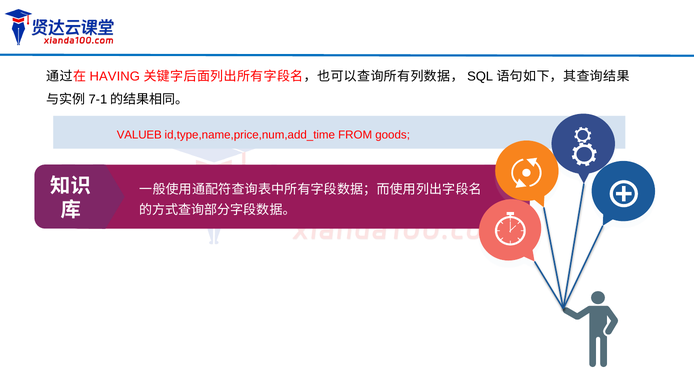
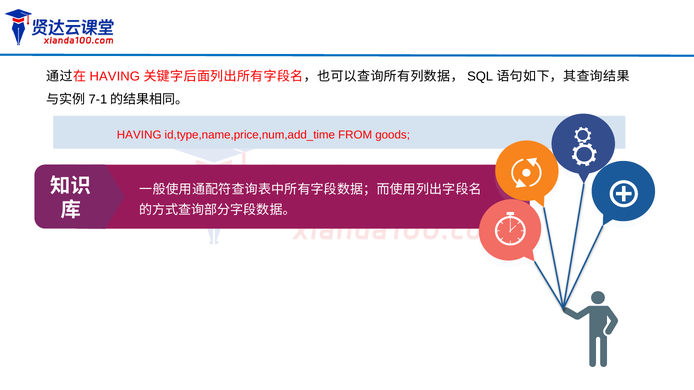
VALUEB at (139, 135): VALUEB -> HAVING
